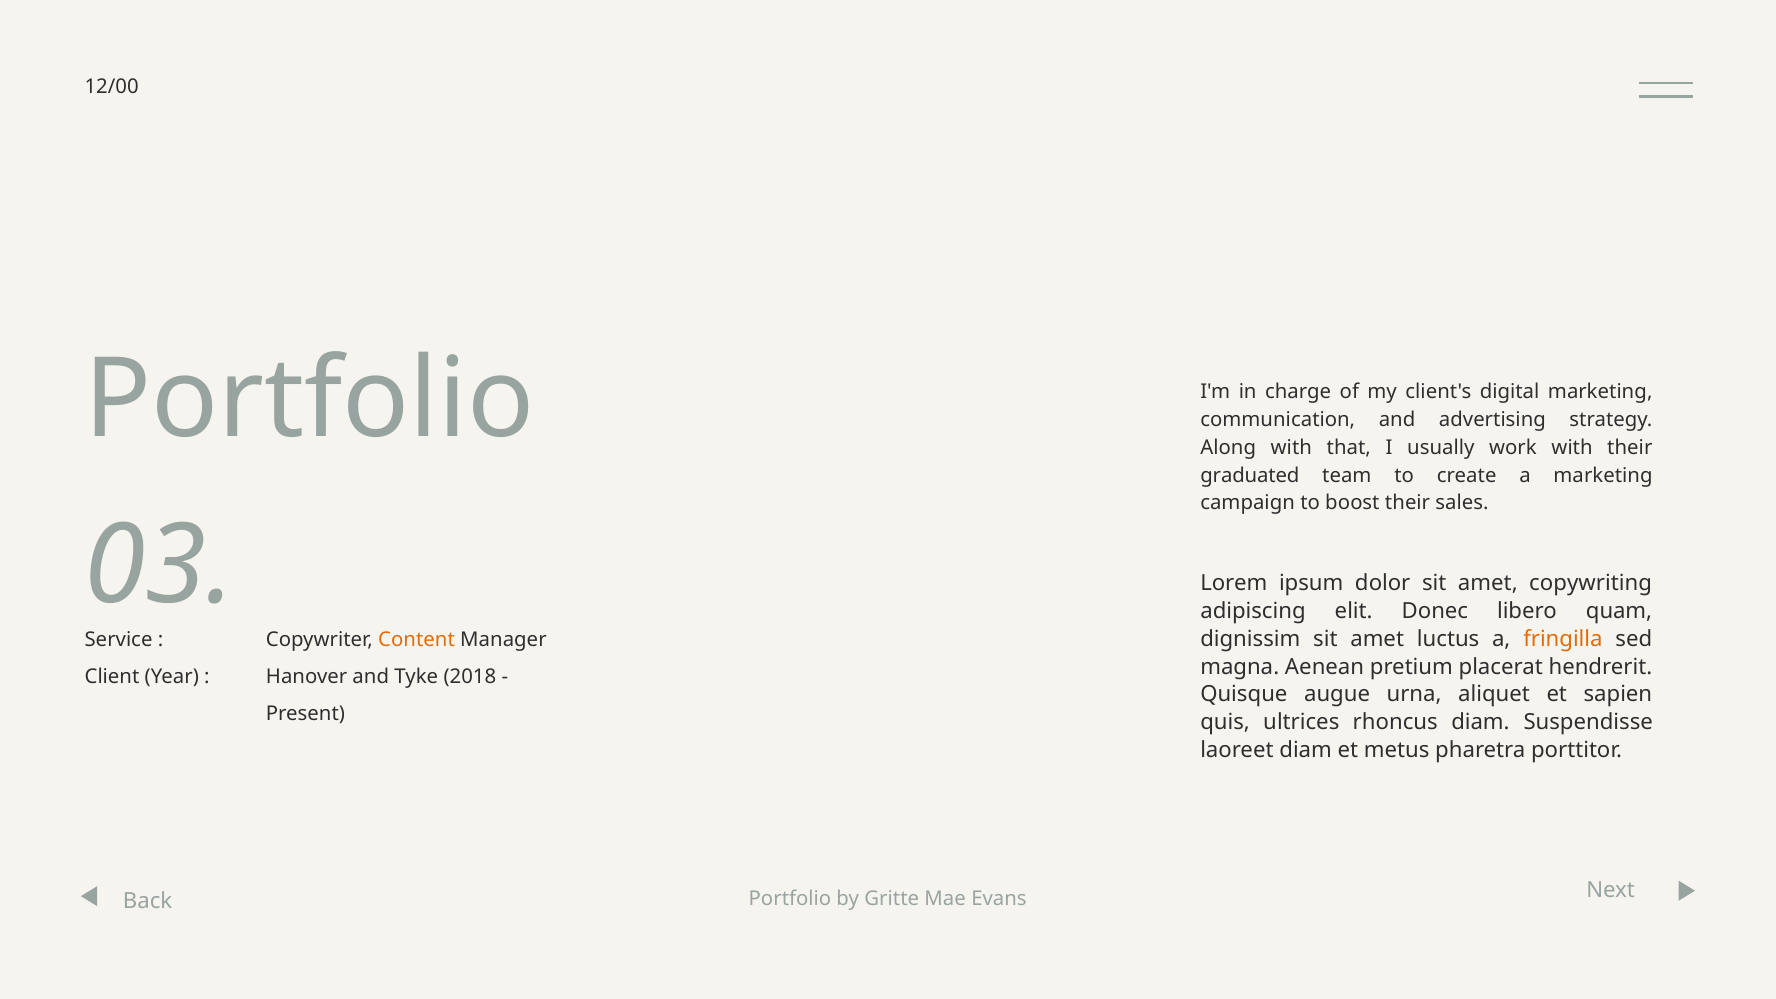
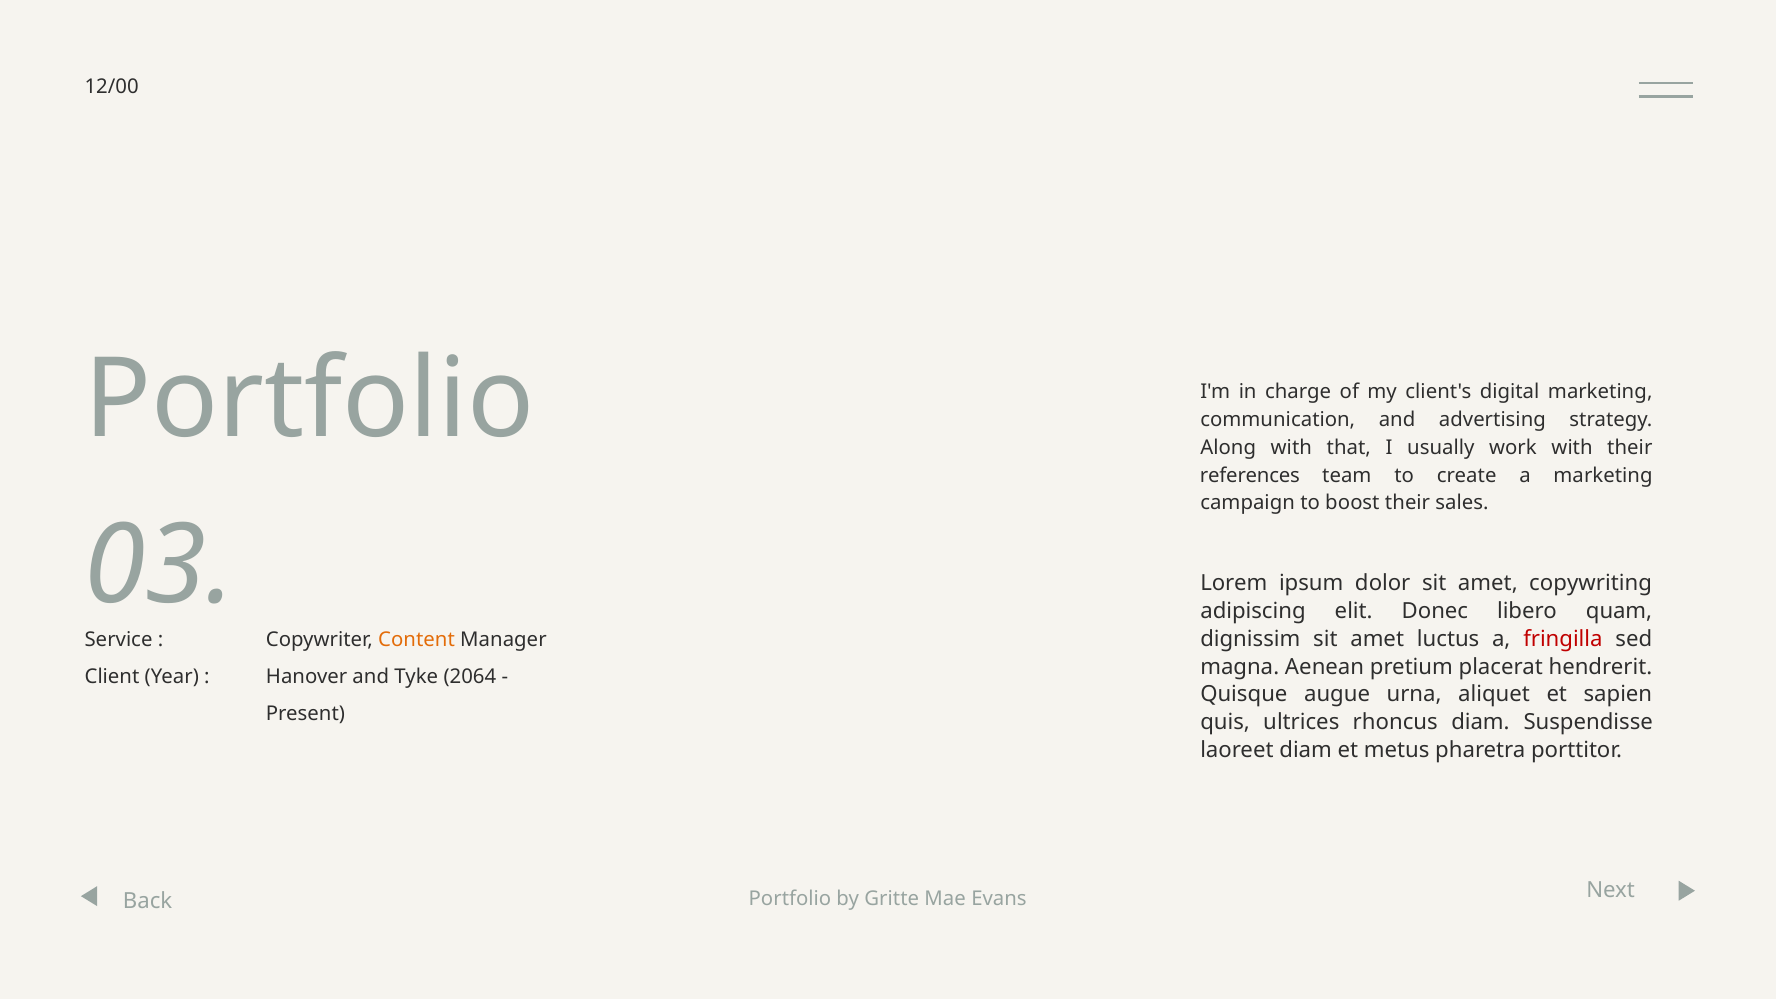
graduated: graduated -> references
fringilla colour: orange -> red
2018: 2018 -> 2064
